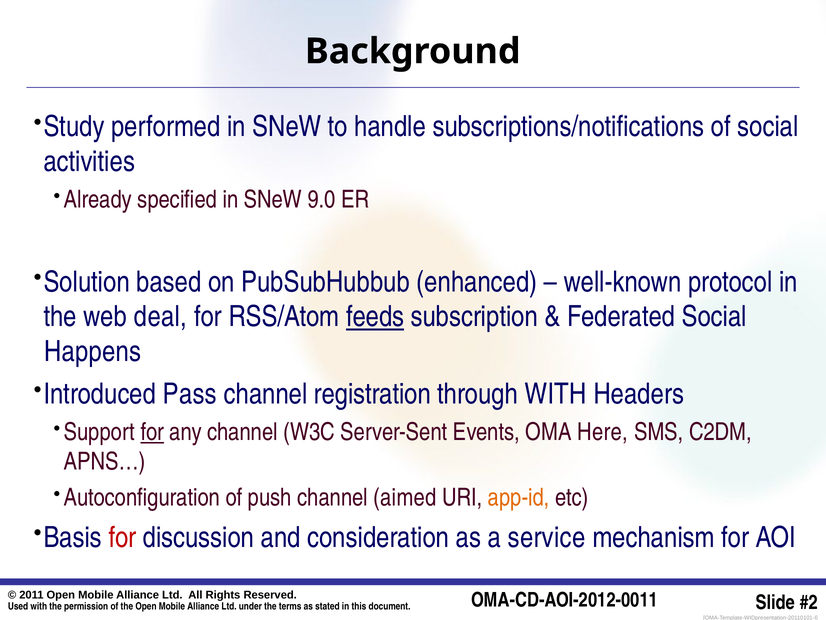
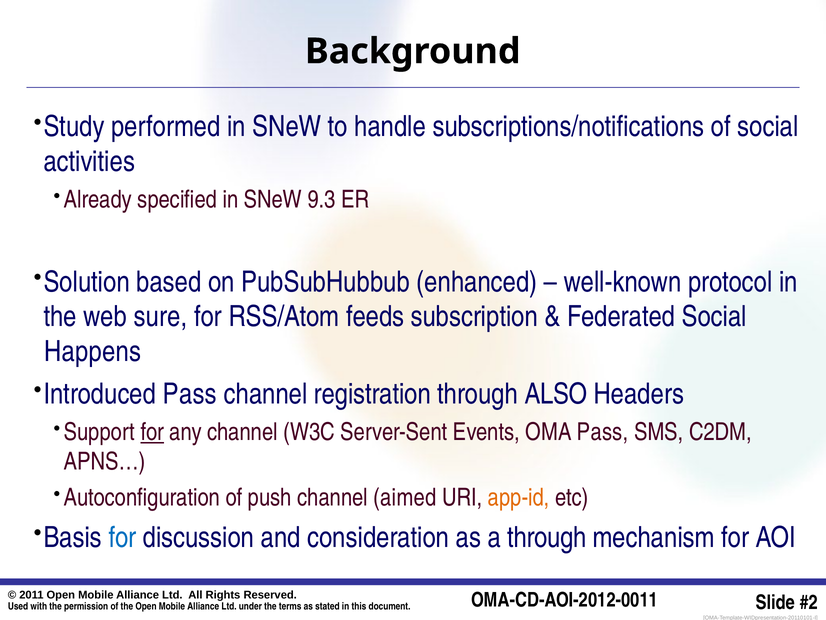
9.0: 9.0 -> 9.3
deal: deal -> sure
feeds underline: present -> none
through WITH: WITH -> ALSO
OMA Here: Here -> Pass
for at (122, 537) colour: red -> blue
a service: service -> through
